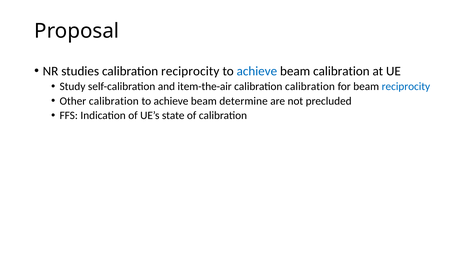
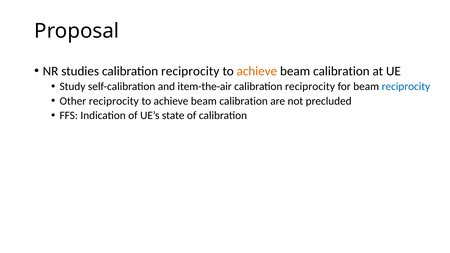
achieve at (257, 71) colour: blue -> orange
calibration at (310, 87): calibration -> reciprocity
Other calibration: calibration -> reciprocity
determine at (244, 101): determine -> calibration
